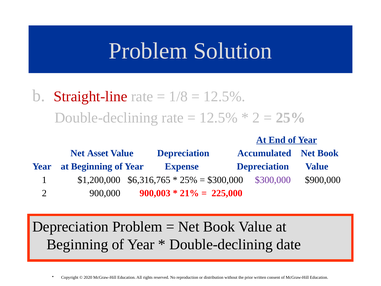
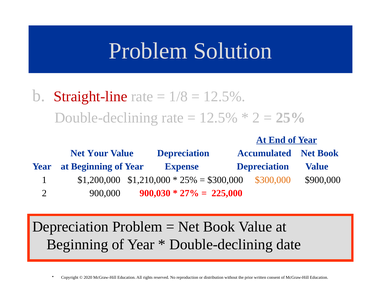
Asset: Asset -> Your
$6,316,765: $6,316,765 -> $1,210,000
$300,000 at (273, 180) colour: purple -> orange
900,003: 900,003 -> 900,030
21%: 21% -> 27%
